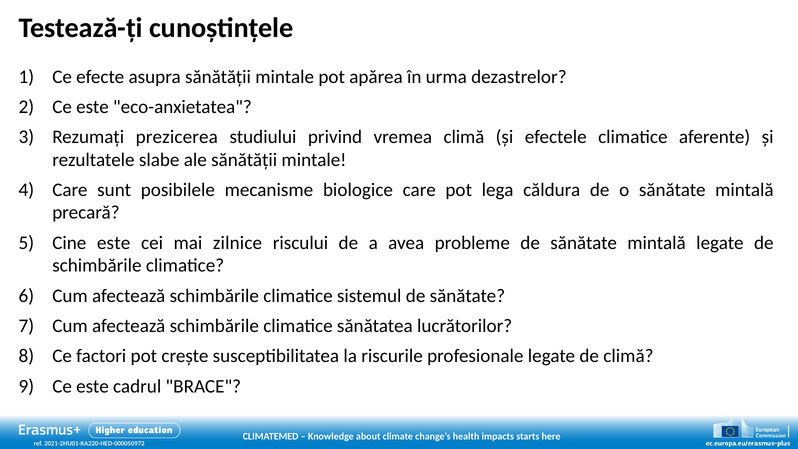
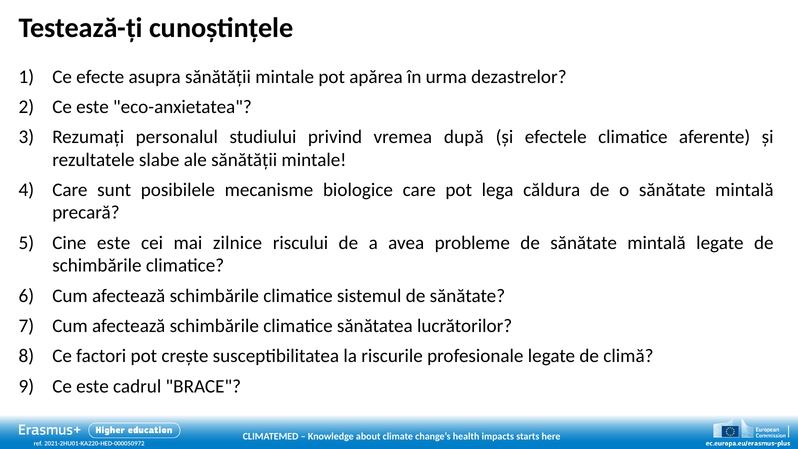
prezicerea: prezicerea -> personalul
vremea climă: climă -> după
